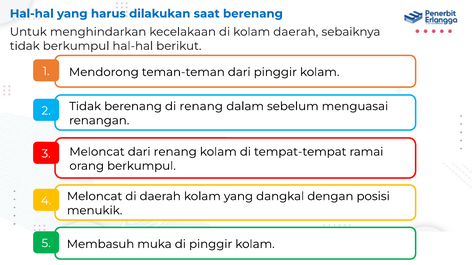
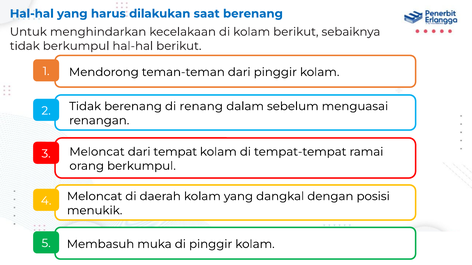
kolam daerah: daerah -> berikut
dari renang: renang -> tempat
